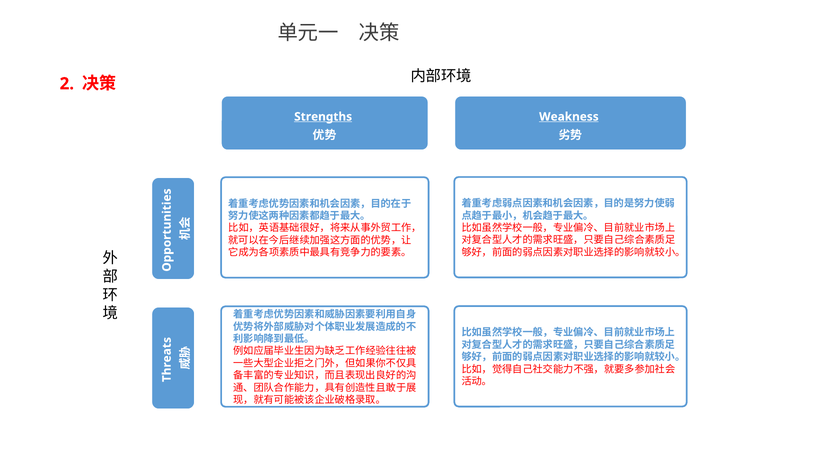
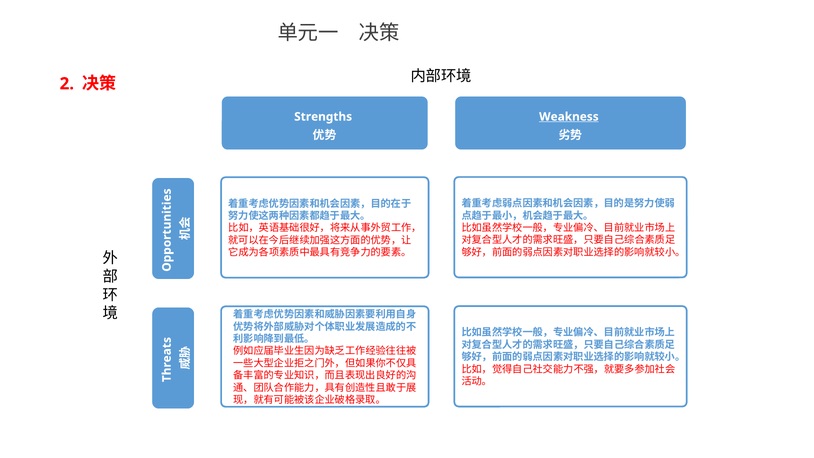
Strengths underline: present -> none
